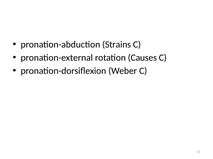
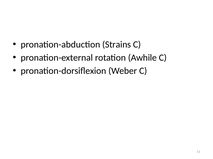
Causes: Causes -> Awhile
